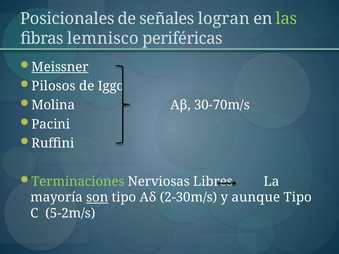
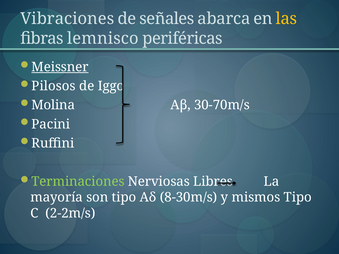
Posicionales: Posicionales -> Vibraciones
logran: logran -> abarca
las colour: light green -> yellow
son underline: present -> none
2-30m/s: 2-30m/s -> 8-30m/s
aunque: aunque -> mismos
5-2m/s: 5-2m/s -> 2-2m/s
